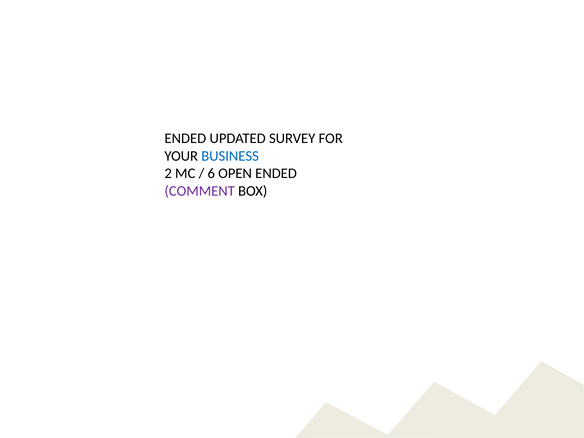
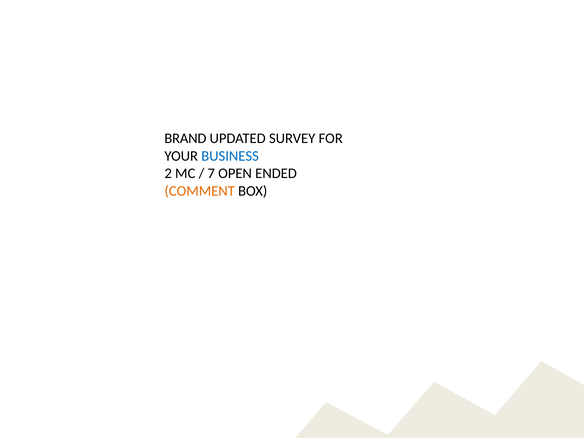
ENDED at (185, 138): ENDED -> BRAND
6: 6 -> 7
COMMENT colour: purple -> orange
